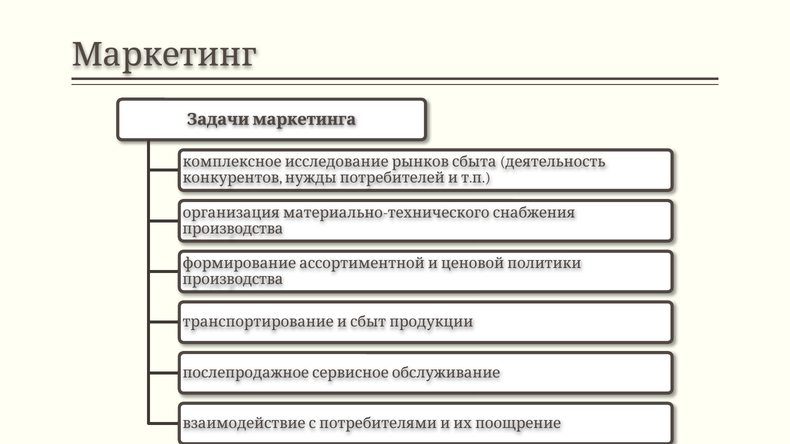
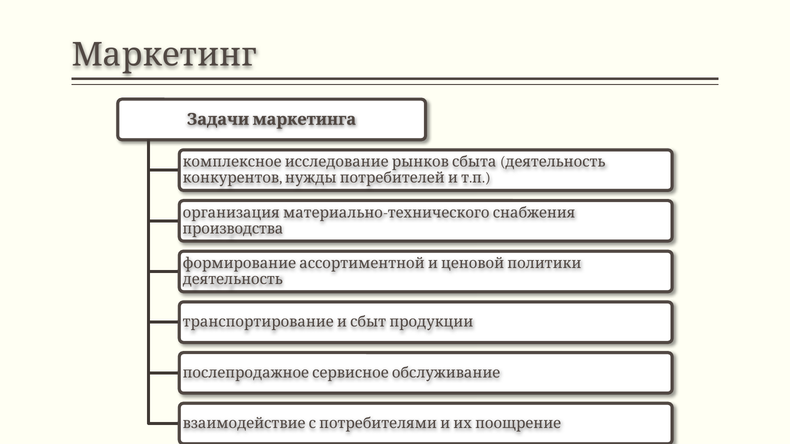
производства at (233, 280): производства -> деятельность
